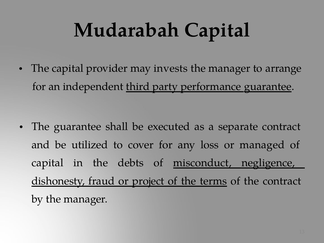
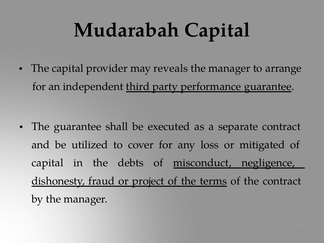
invests: invests -> reveals
managed: managed -> mitigated
